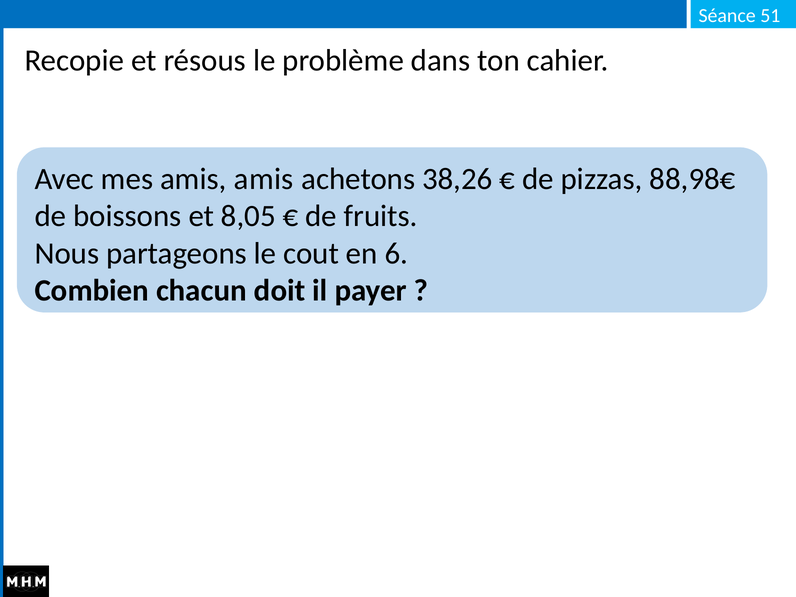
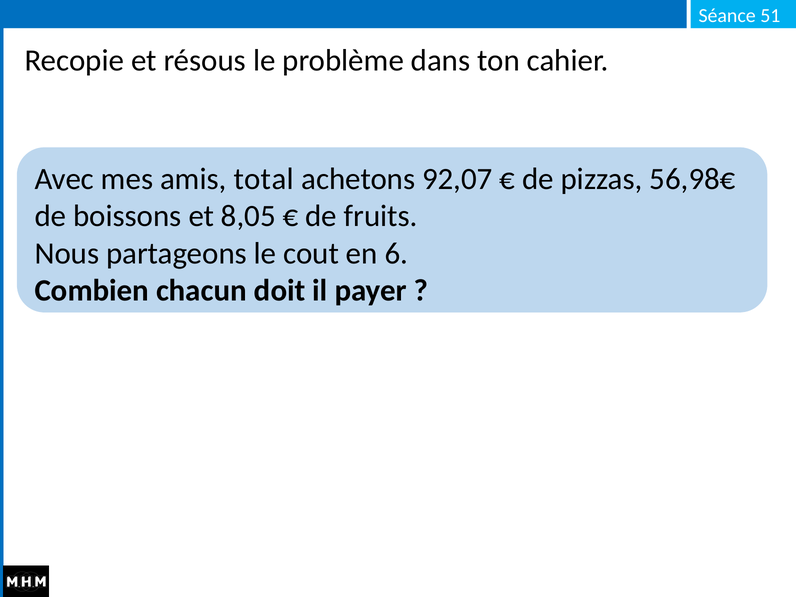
amis amis: amis -> total
38,26: 38,26 -> 92,07
88,98€: 88,98€ -> 56,98€
